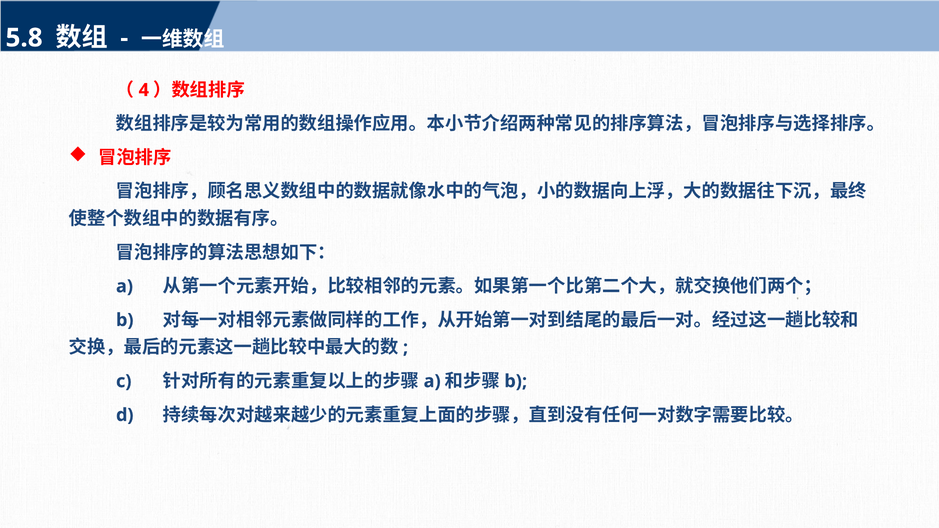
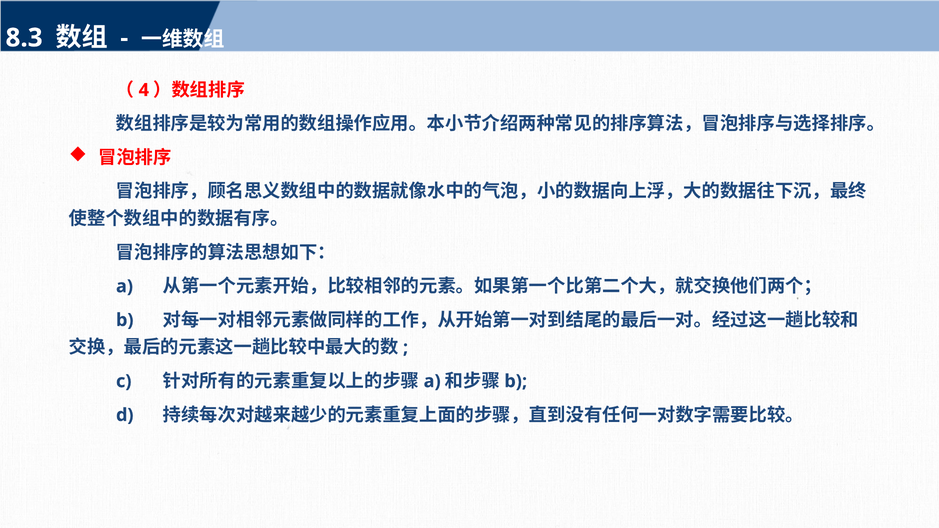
5.8: 5.8 -> 8.3
